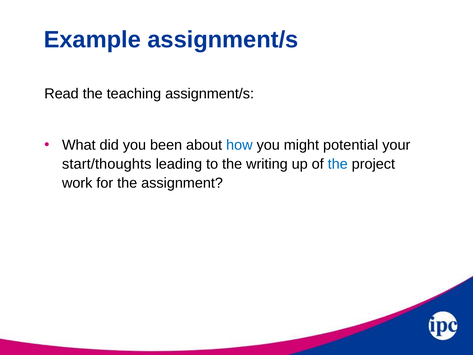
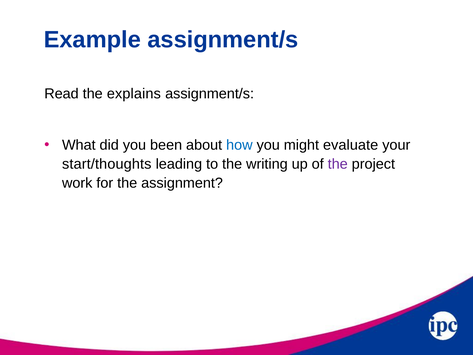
teaching: teaching -> explains
potential: potential -> evaluate
the at (338, 164) colour: blue -> purple
